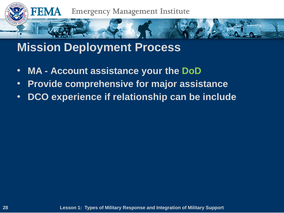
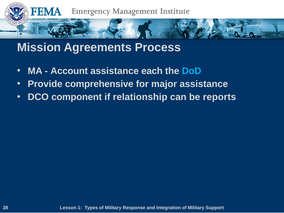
Deployment: Deployment -> Agreements
your: your -> each
DoD colour: light green -> light blue
experience: experience -> component
include: include -> reports
